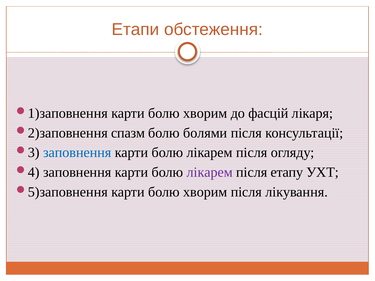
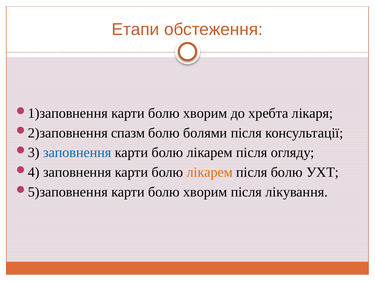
фасцій: фасцій -> хребта
лікарем at (210, 172) colour: purple -> orange
після етапу: етапу -> болю
